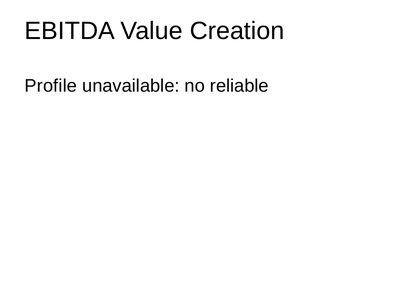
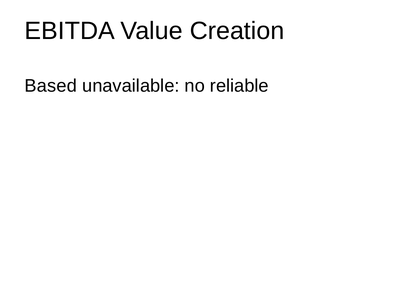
Profile: Profile -> Based
